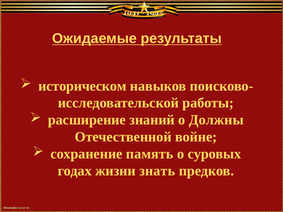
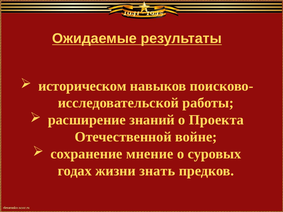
Должны: Должны -> Проекта
память: память -> мнение
